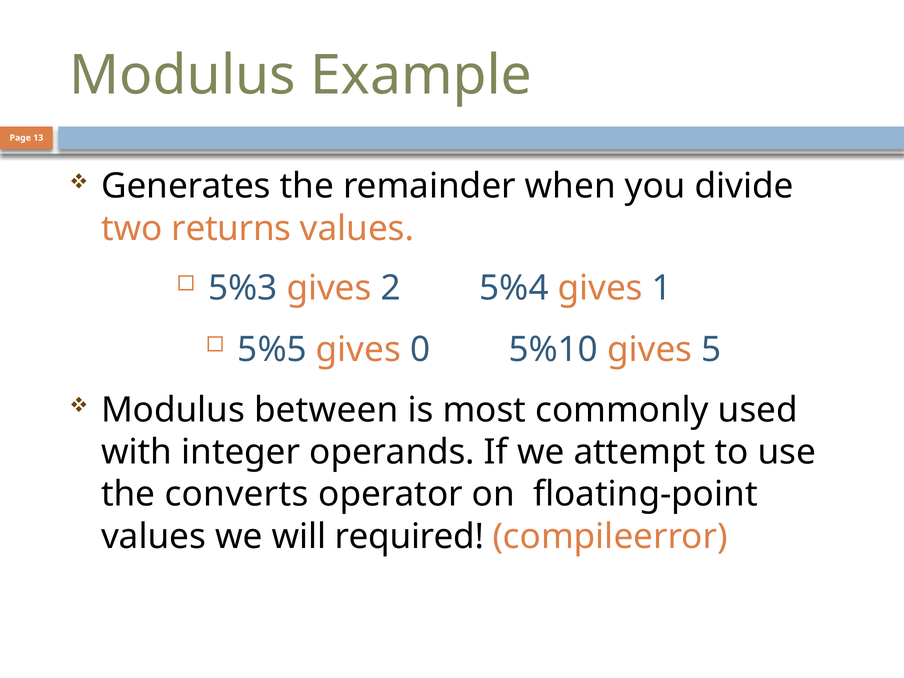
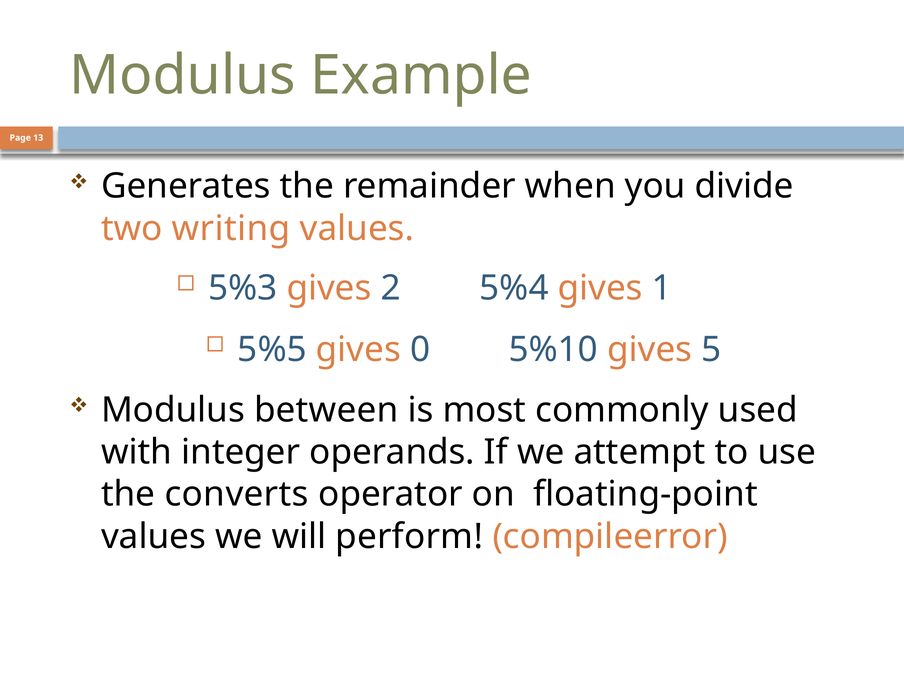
returns: returns -> writing
required: required -> perform
